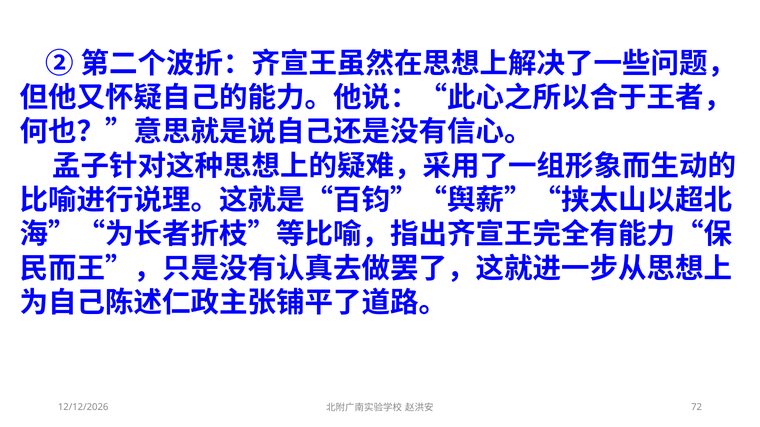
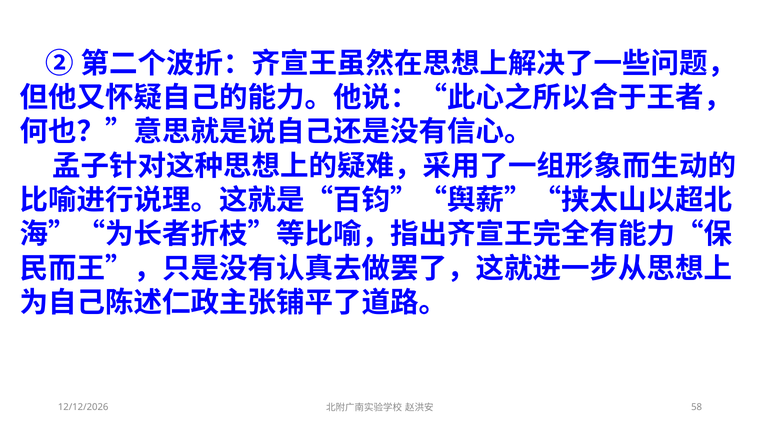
72: 72 -> 58
